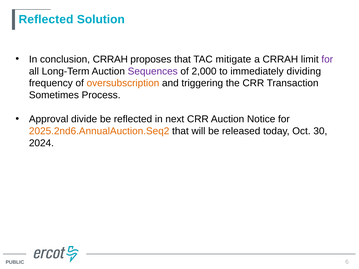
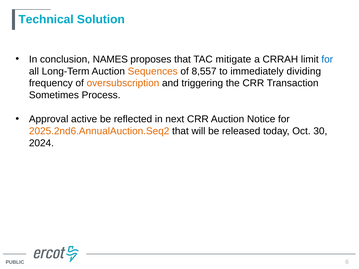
Reflected at (46, 19): Reflected -> Technical
conclusion CRRAH: CRRAH -> NAMES
for at (327, 59) colour: purple -> blue
Sequences colour: purple -> orange
2,000: 2,000 -> 8,557
divide: divide -> active
